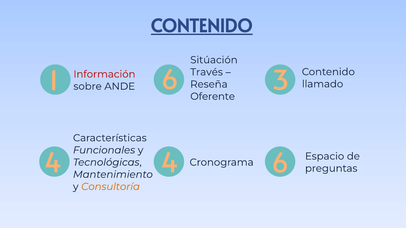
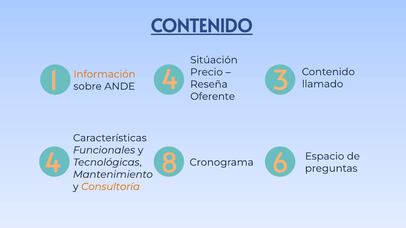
Través: Través -> Precio
Información colour: red -> orange
ANDE 6: 6 -> 4
4 4: 4 -> 8
